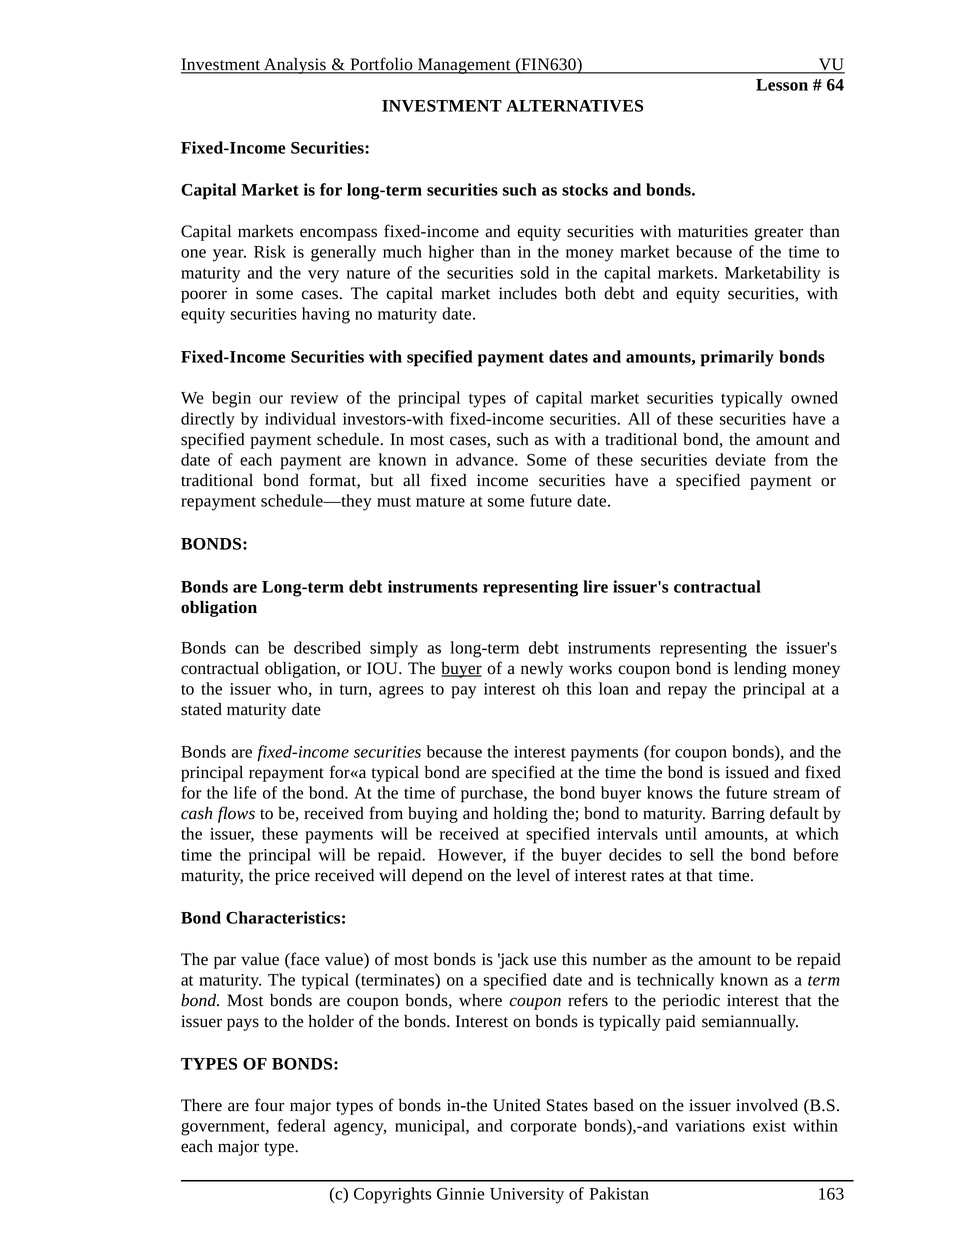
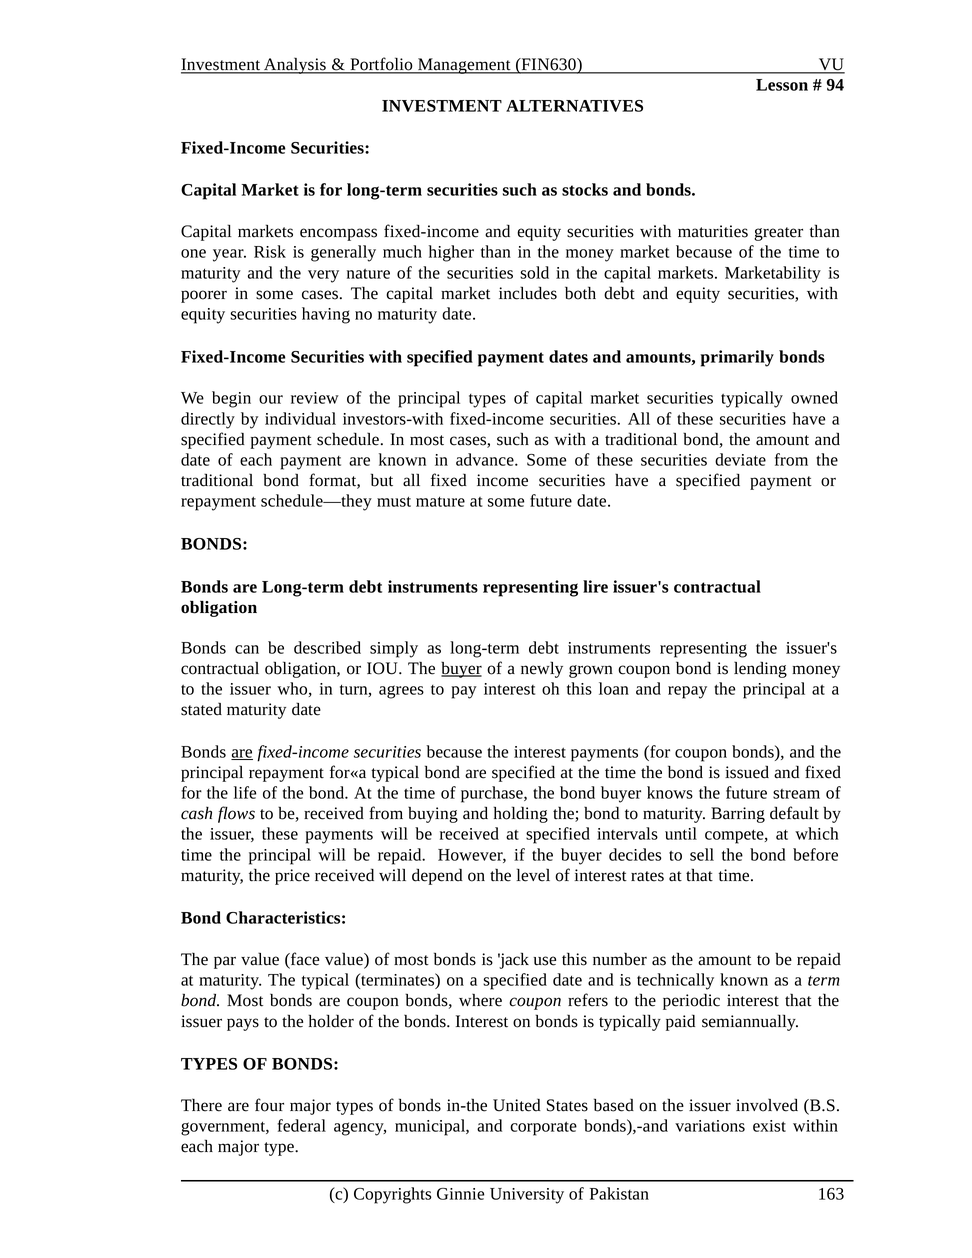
64: 64 -> 94
works: works -> grown
are at (242, 752) underline: none -> present
until amounts: amounts -> compete
